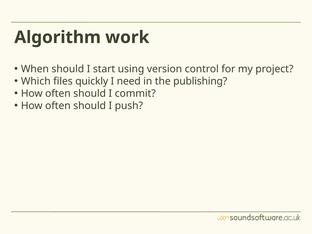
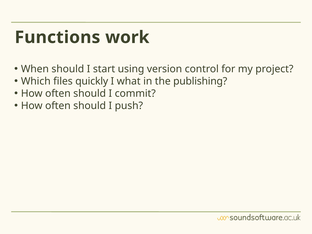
Algorithm: Algorithm -> Functions
need: need -> what
